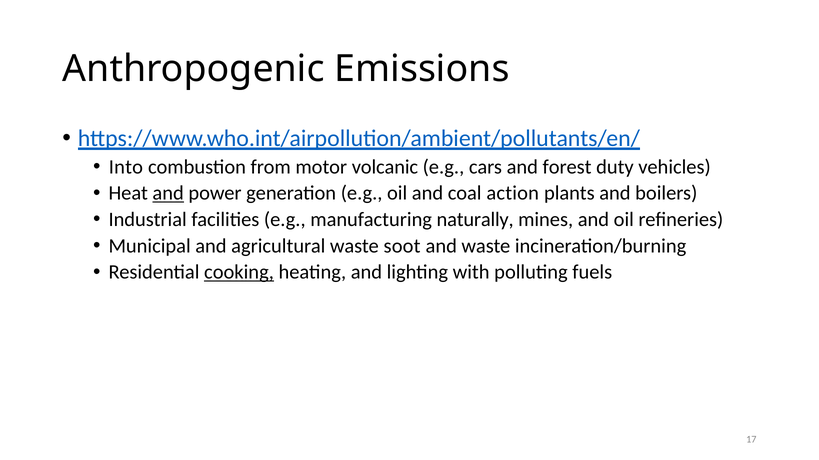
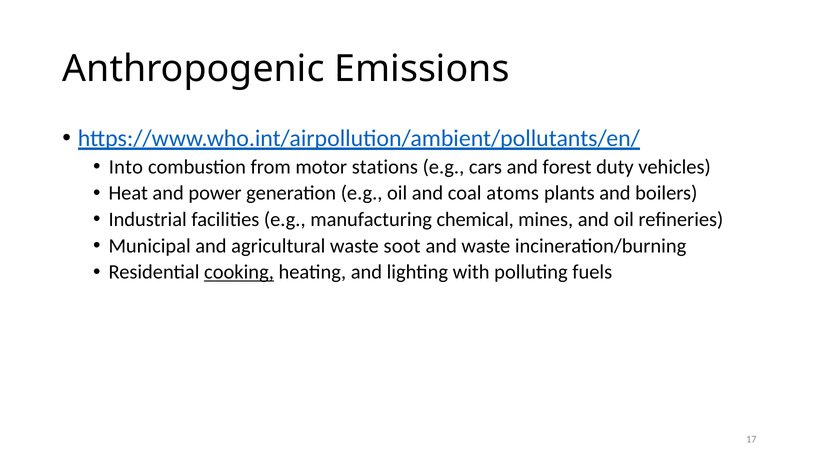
volcanic: volcanic -> stations
and at (168, 194) underline: present -> none
action: action -> atoms
naturally: naturally -> chemical
